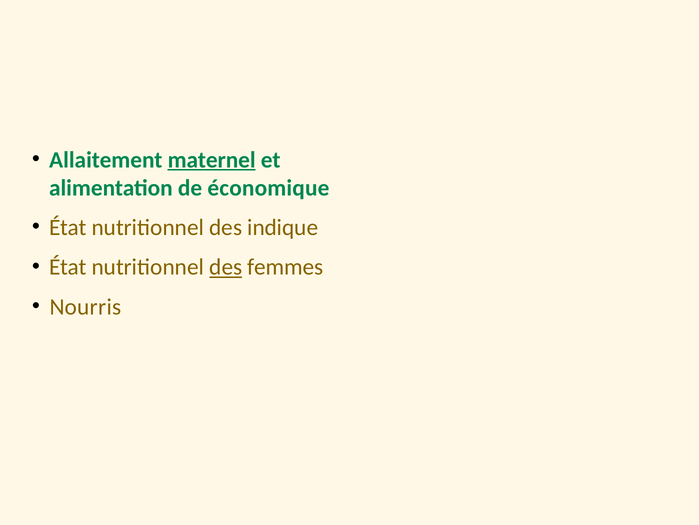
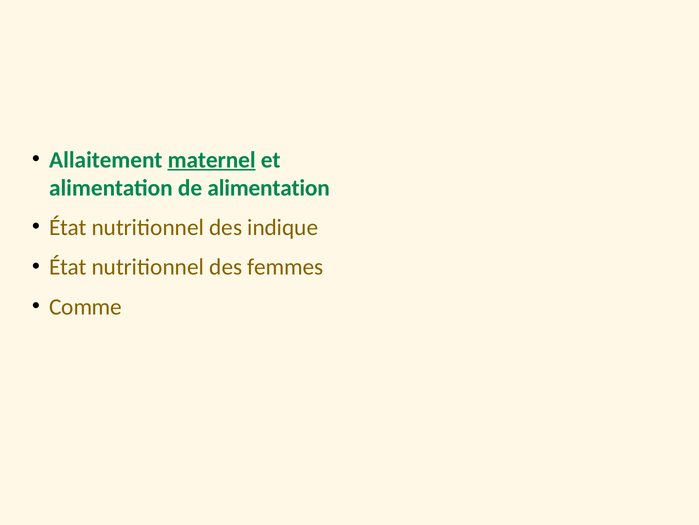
de économique: économique -> alimentation
des at (226, 267) underline: present -> none
Nourris: Nourris -> Comme
